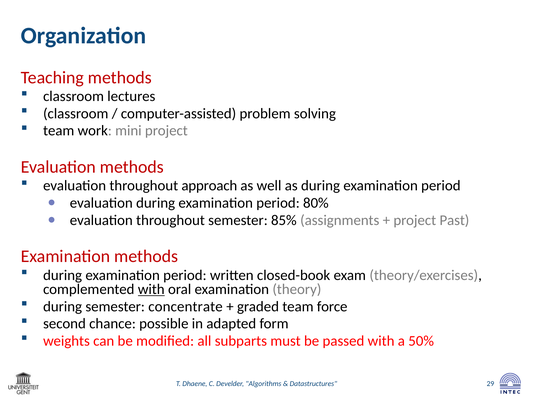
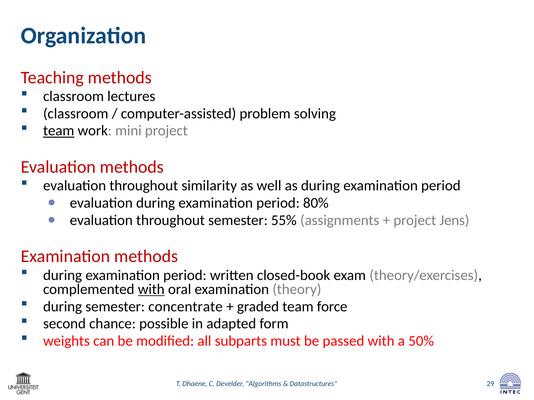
team at (59, 131) underline: none -> present
approach: approach -> similarity
85%: 85% -> 55%
Past: Past -> Jens
